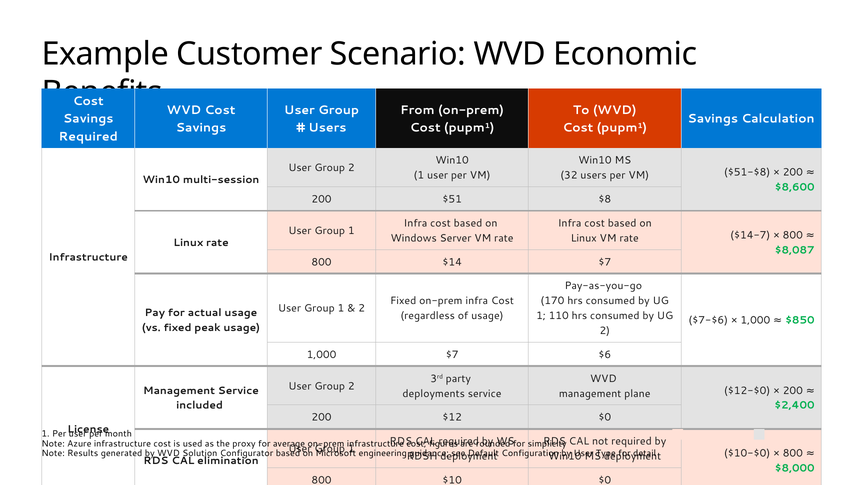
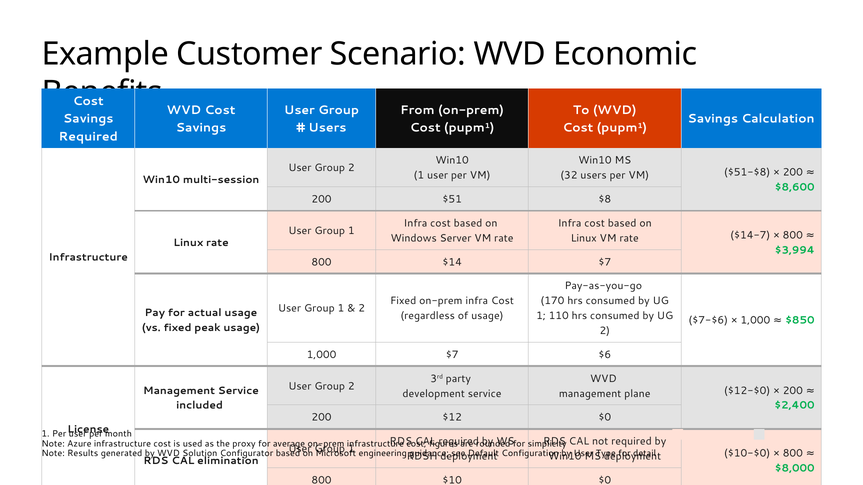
$8,087: $8,087 -> $3,994
deployments: deployments -> development
